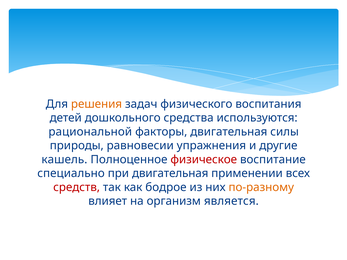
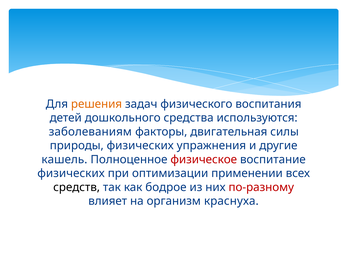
рациональной: рациональной -> заболеваниям
природы равновесии: равновесии -> физических
специально at (71, 173): специально -> физических
при двигательная: двигательная -> оптимизации
средств colour: red -> black
по-разному colour: orange -> red
является: является -> краснуха
